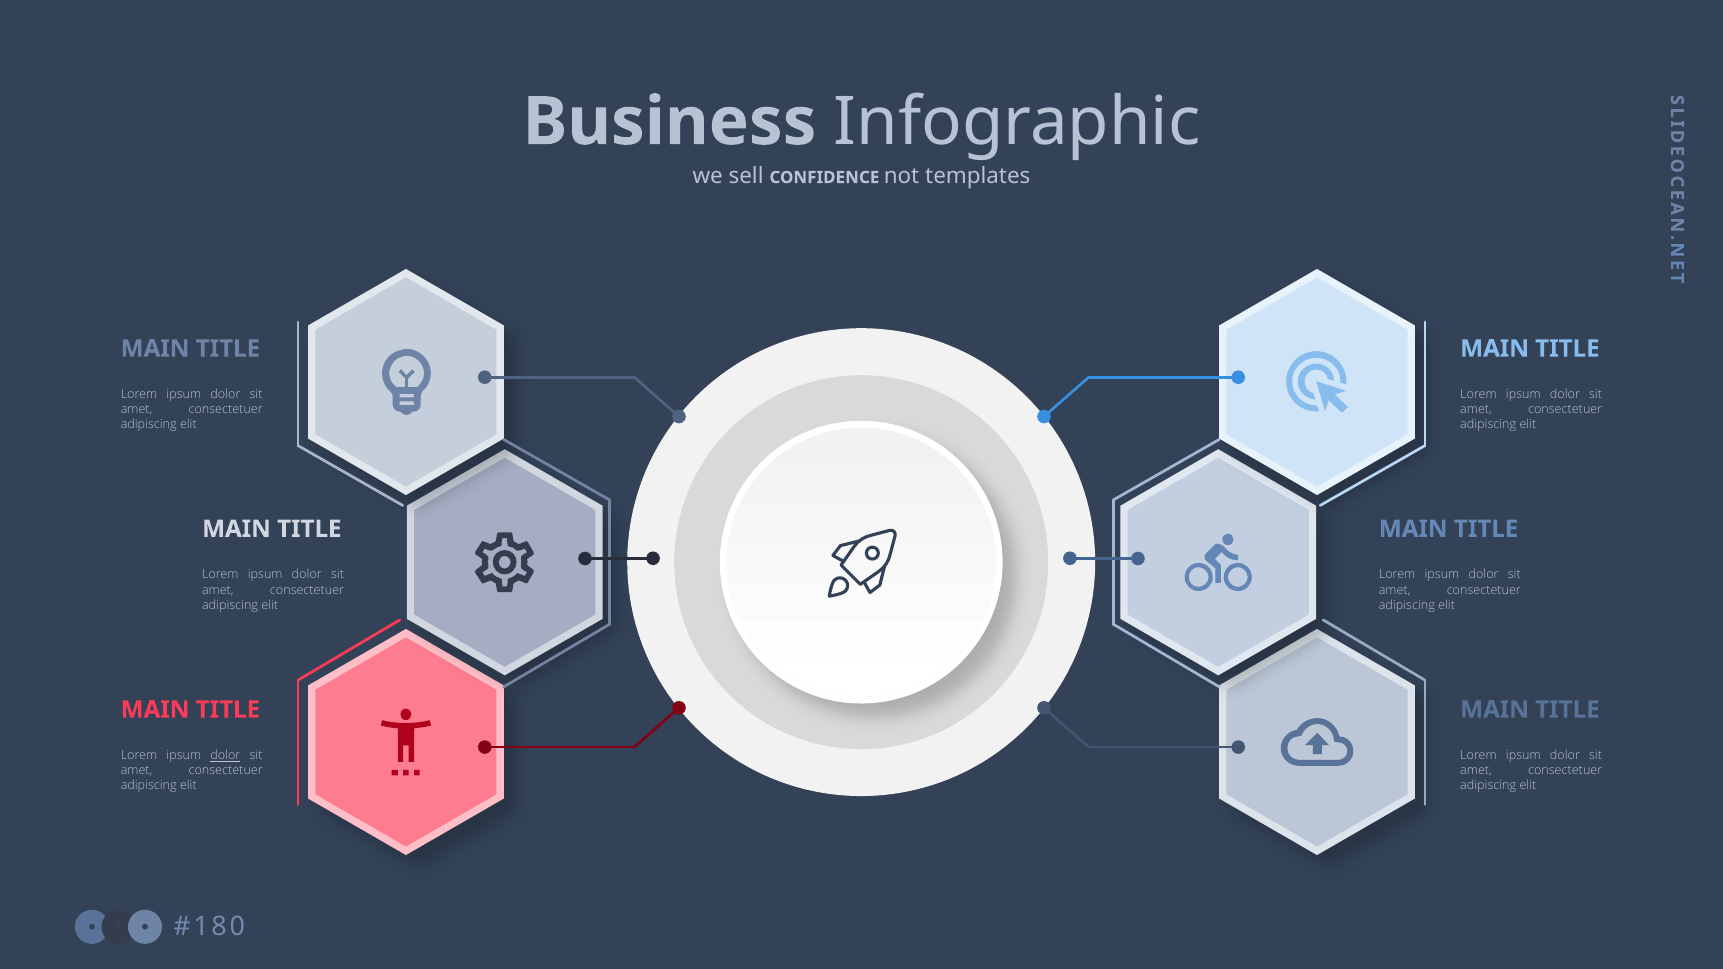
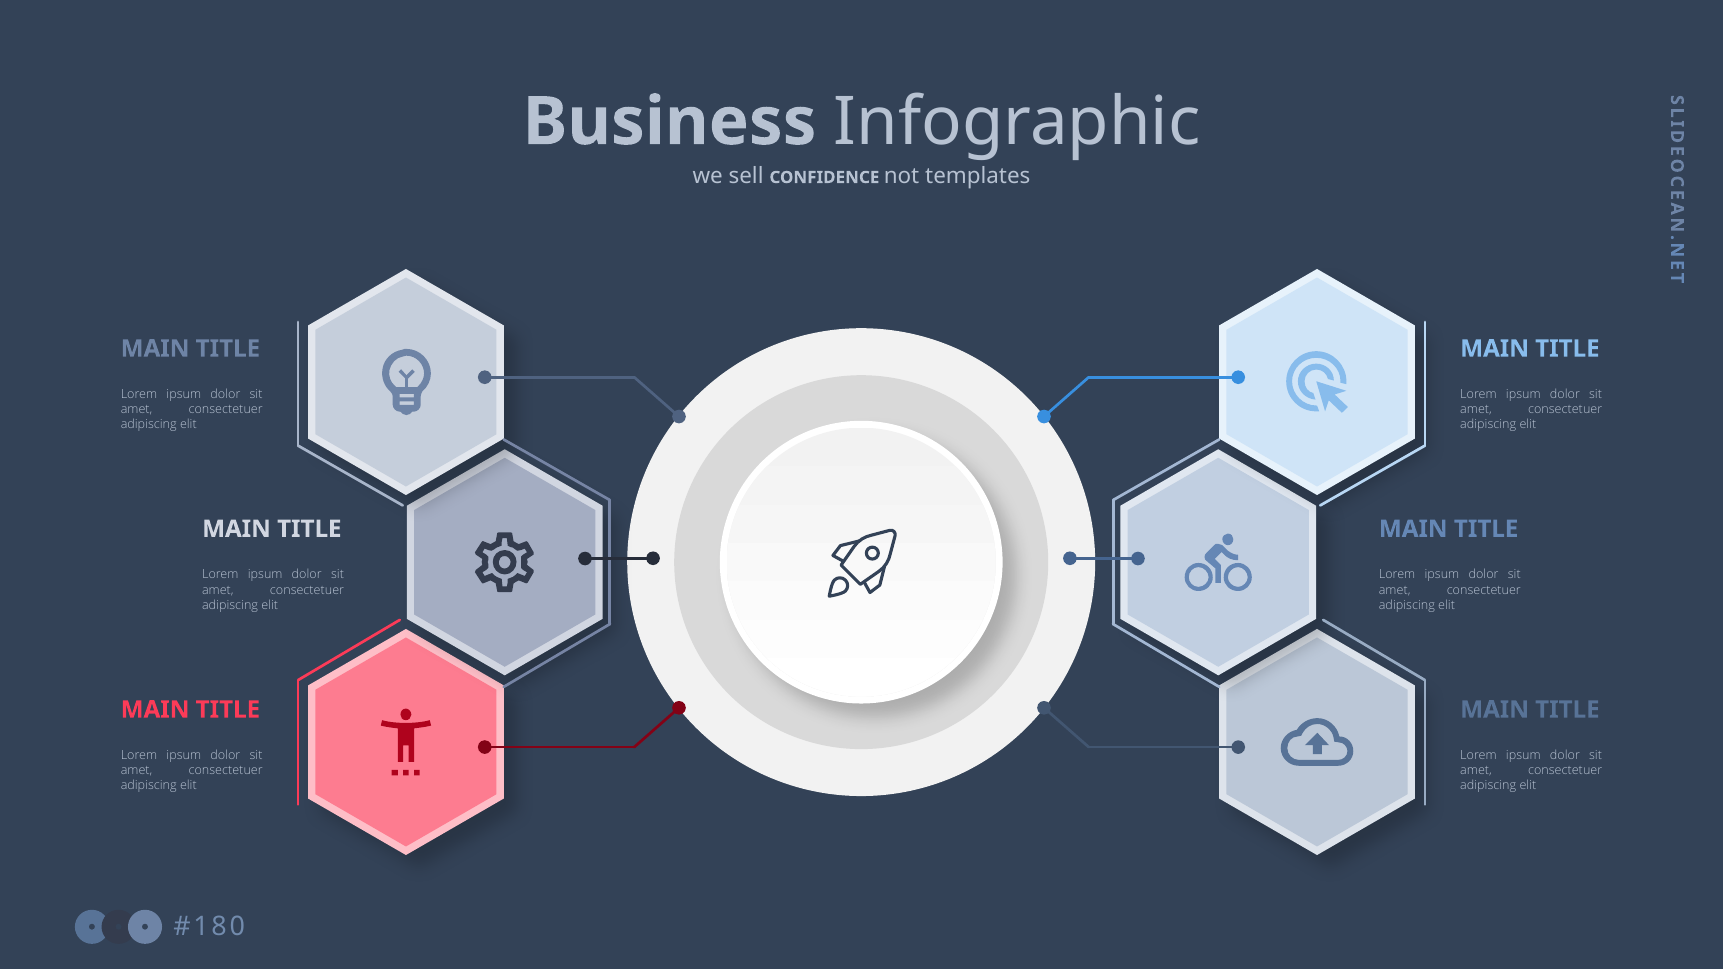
dolor at (225, 756) underline: present -> none
